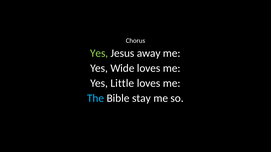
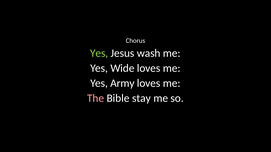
away: away -> wash
Little: Little -> Army
The colour: light blue -> pink
